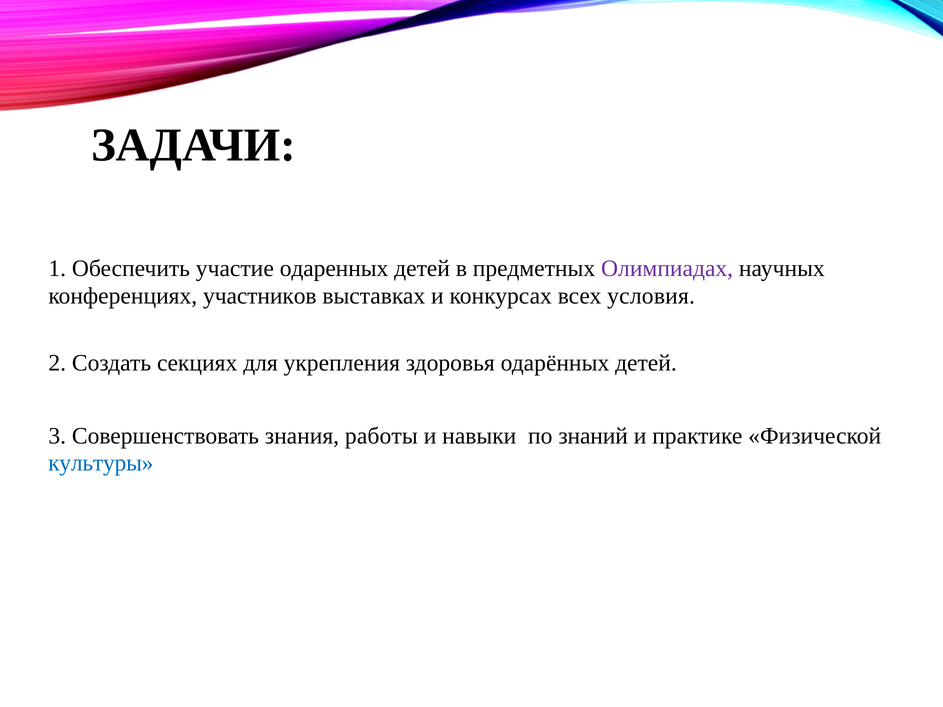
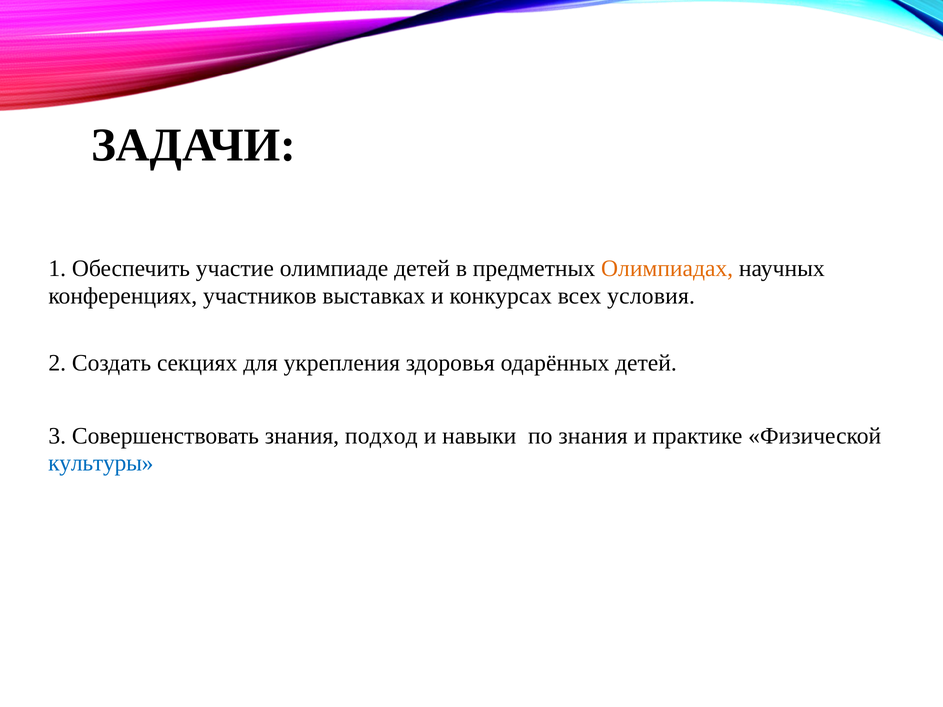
одаренных: одаренных -> олимпиаде
Олимпиадах colour: purple -> orange
работы: работы -> подход
по знаний: знаний -> знания
